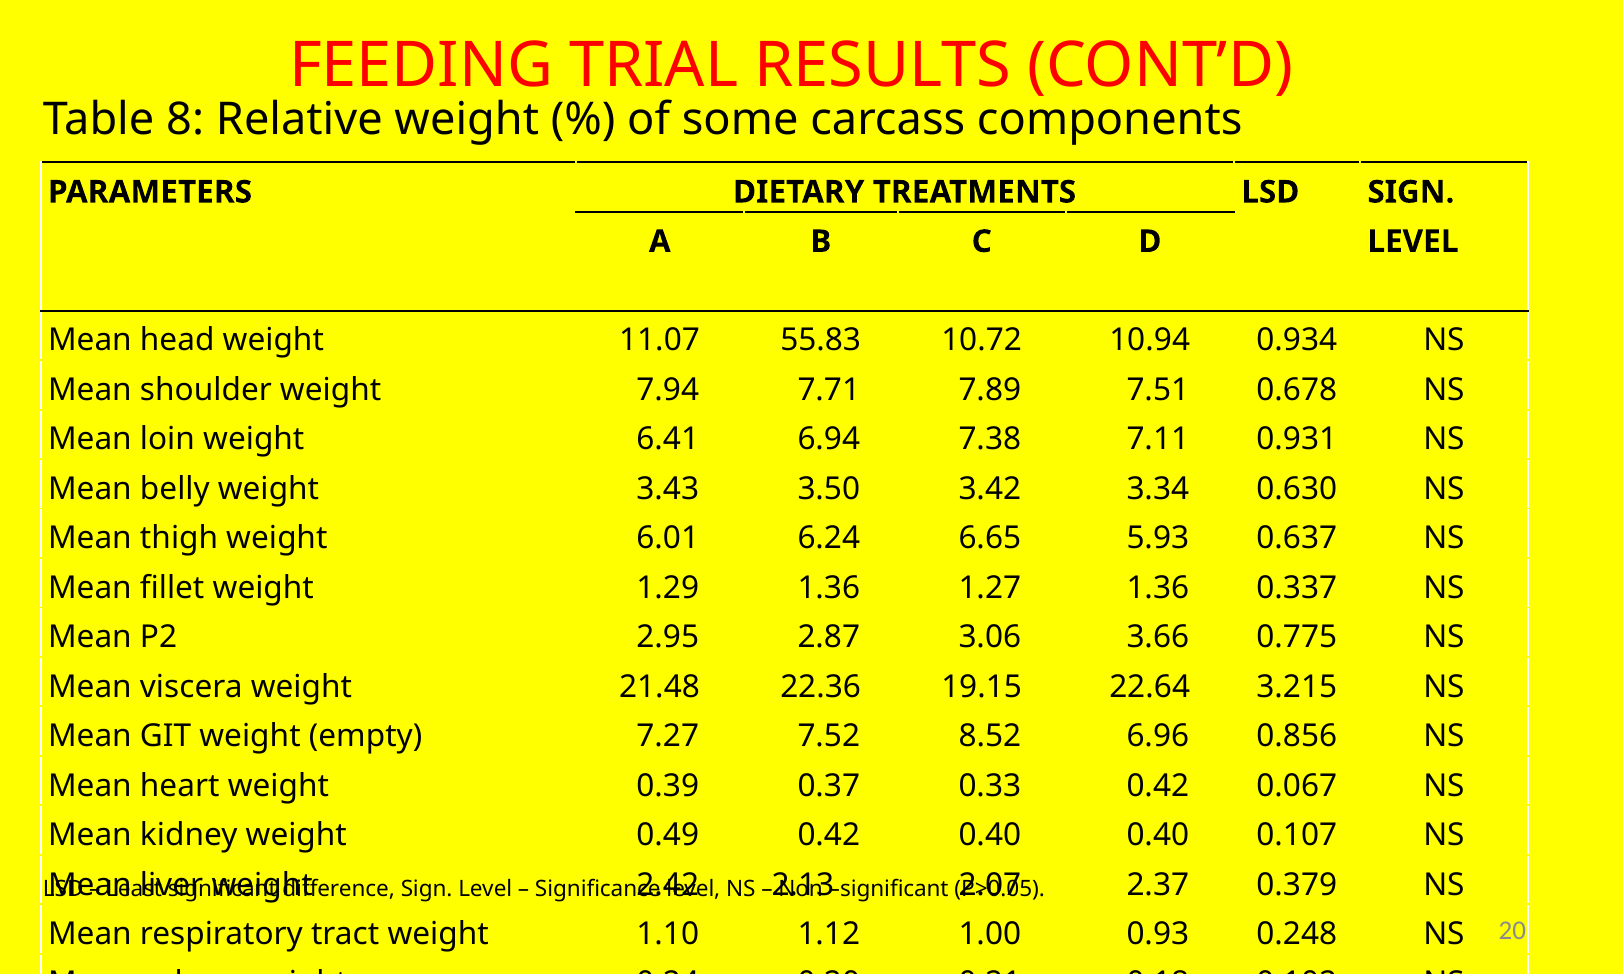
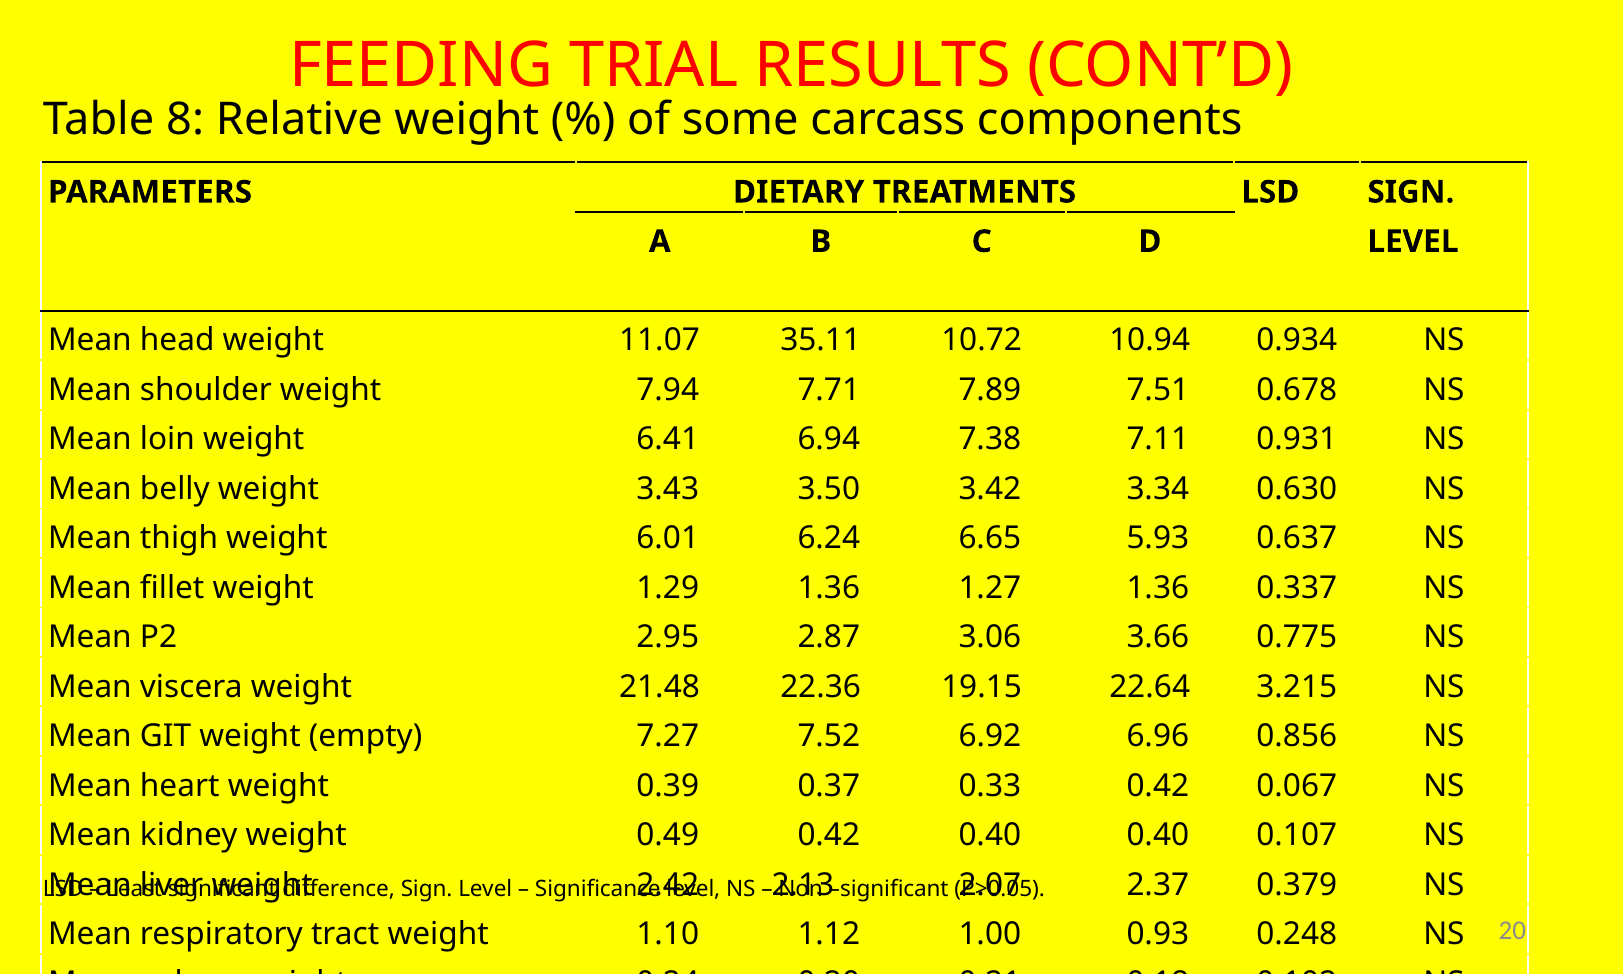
55.83: 55.83 -> 35.11
8.52: 8.52 -> 6.92
